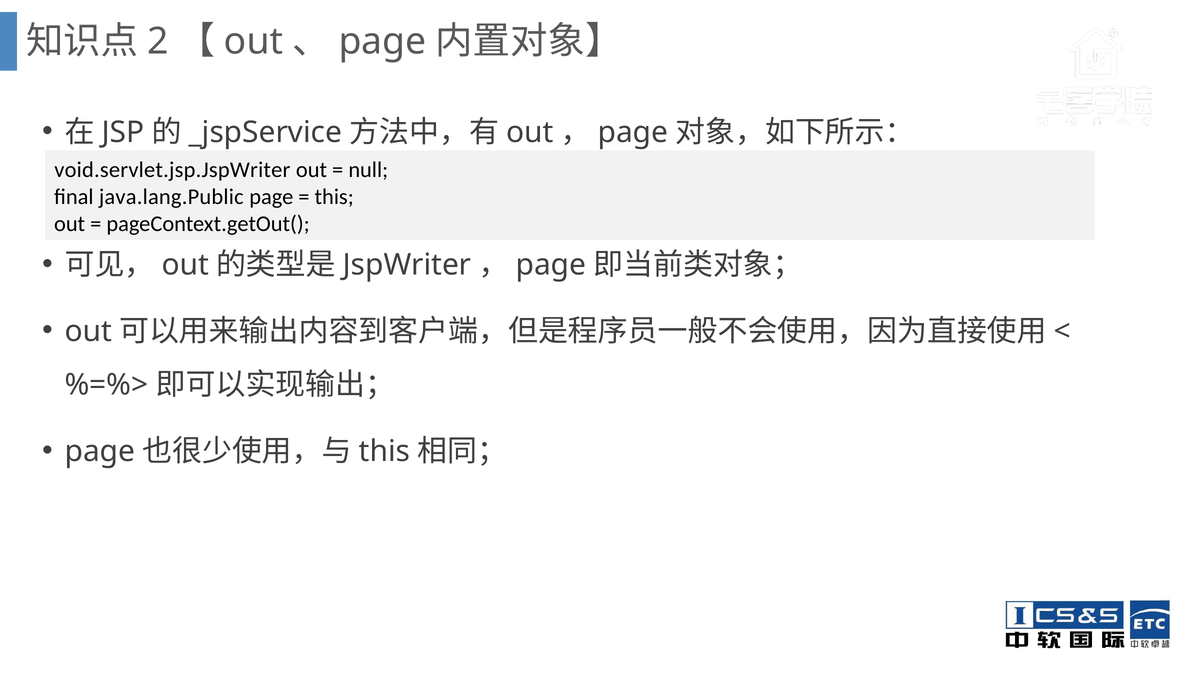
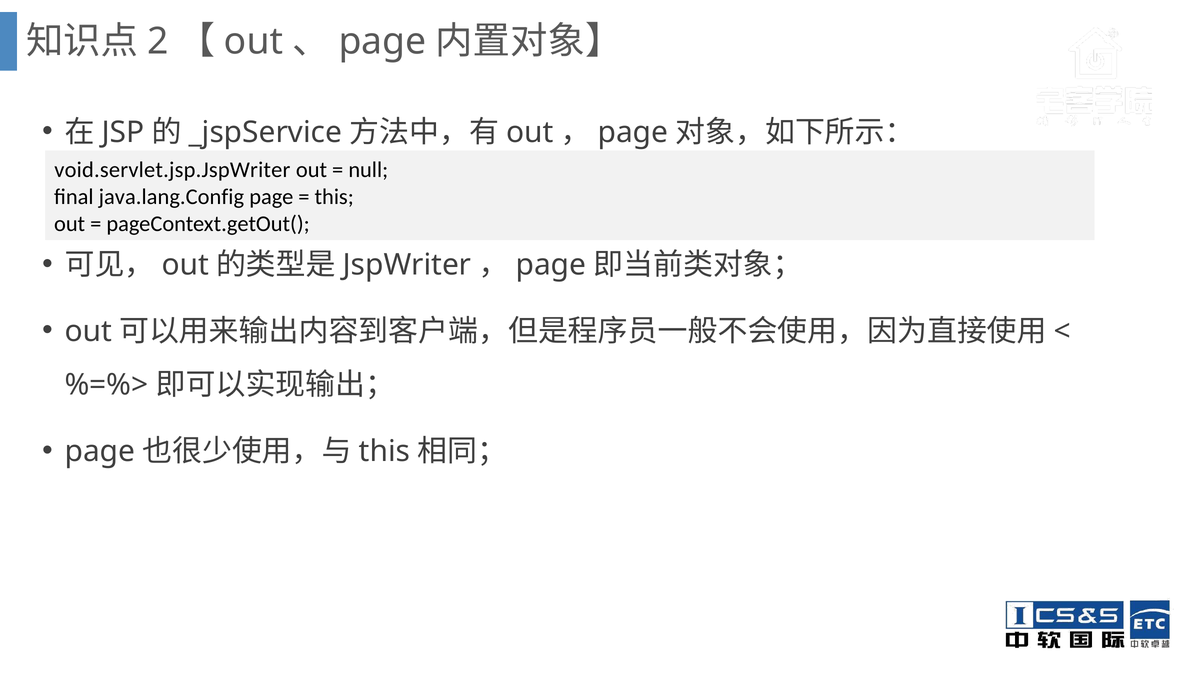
java.lang.Public: java.lang.Public -> java.lang.Config
